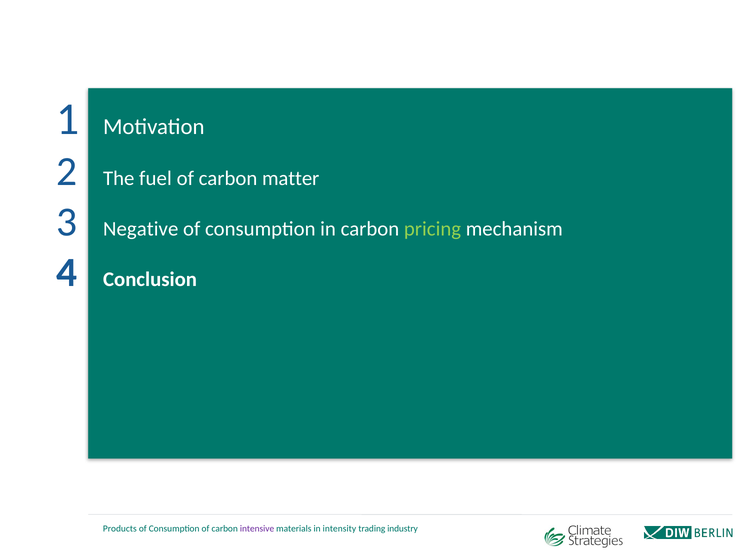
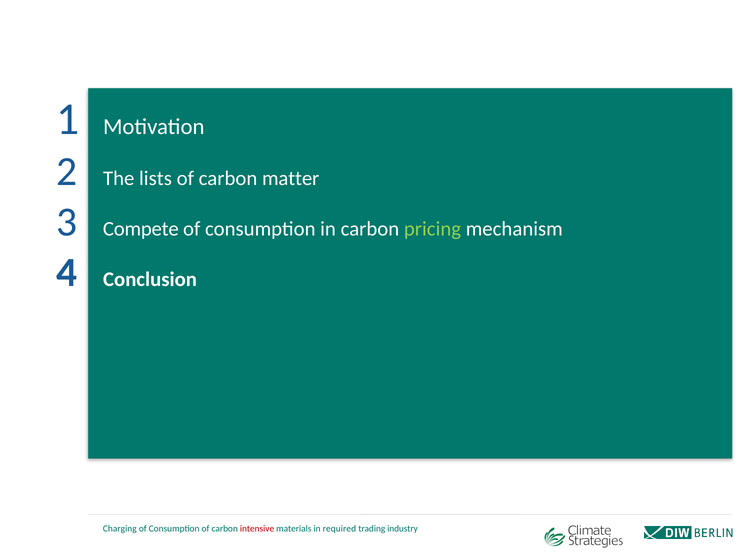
fuel: fuel -> lists
Negative: Negative -> Compete
Products: Products -> Charging
intensive colour: purple -> red
intensity: intensity -> required
